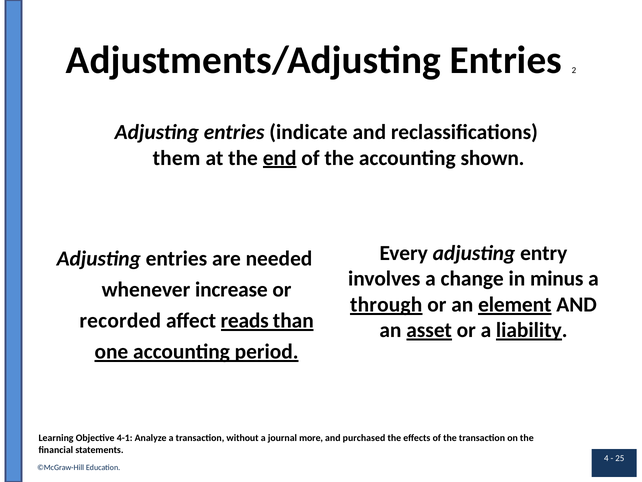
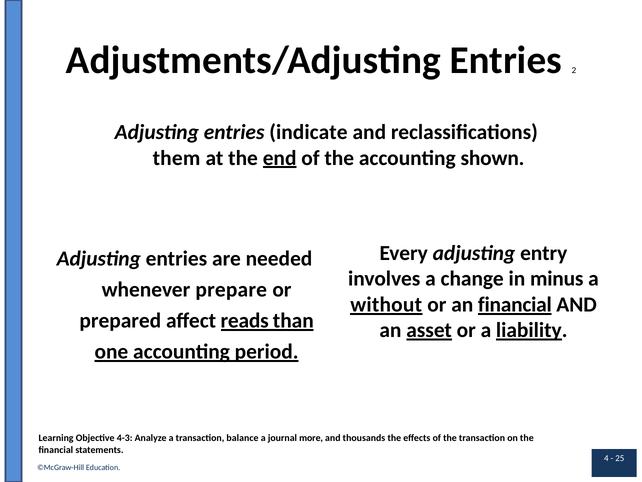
increase: increase -> prepare
through: through -> without
an element: element -> financial
recorded: recorded -> prepared
4-1: 4-1 -> 4-3
without: without -> balance
purchased: purchased -> thousands
